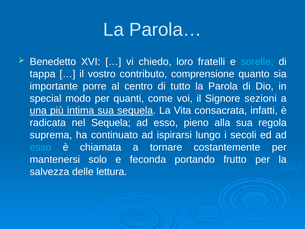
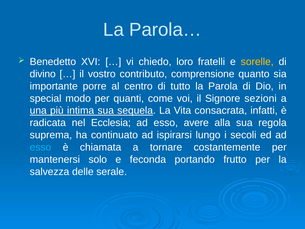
sorelle colour: light blue -> yellow
tappa: tappa -> divino
nel Sequela: Sequela -> Ecclesia
pieno: pieno -> avere
lettura: lettura -> serale
